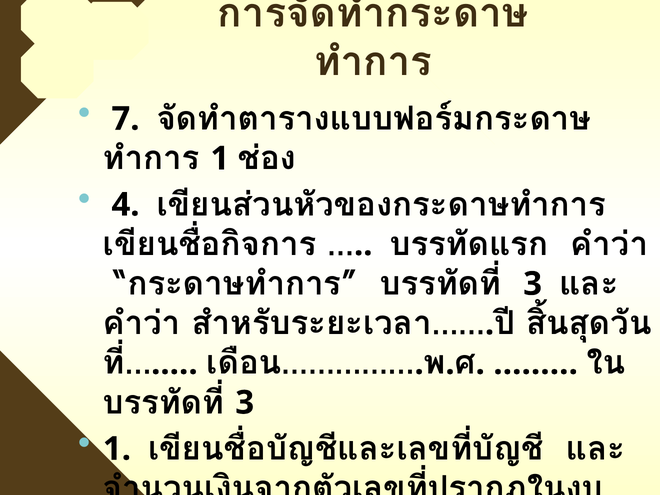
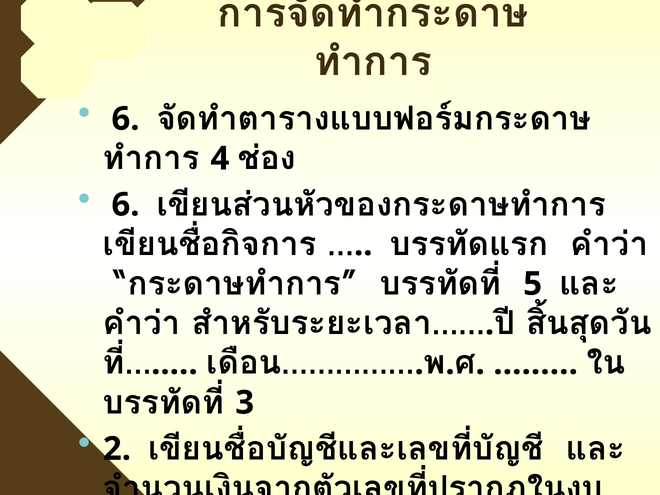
7 at (126, 119): 7 -> 6
1 at (220, 159): 1 -> 4
4 at (126, 205): 4 -> 6
3 at (533, 284): 3 -> 5
1 at (117, 449): 1 -> 2
